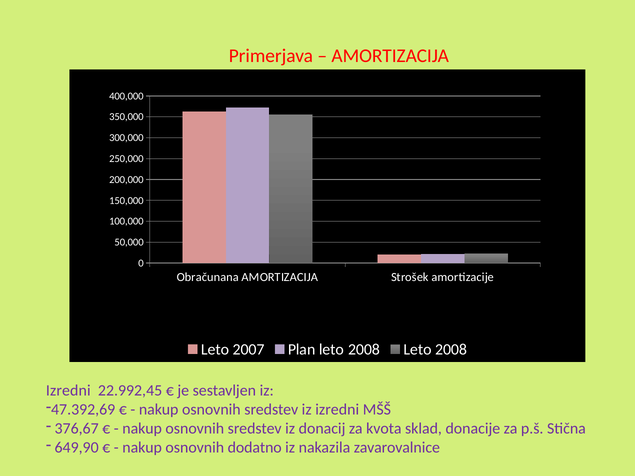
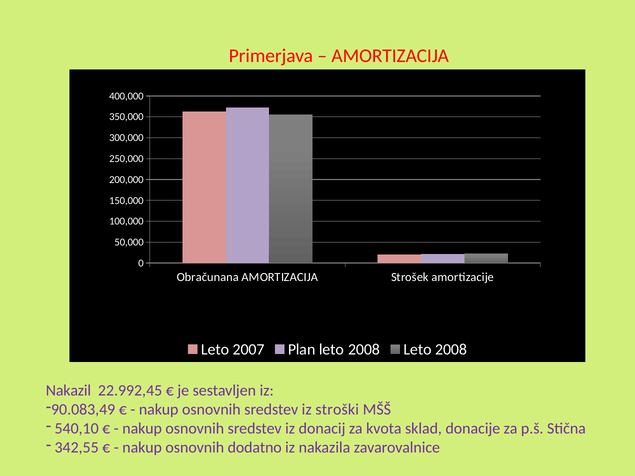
Izredni at (68, 391): Izredni -> Nakazil
47.392,69: 47.392,69 -> 90.083,49
iz izredni: izredni -> stroški
376,67: 376,67 -> 540,10
649,90: 649,90 -> 342,55
